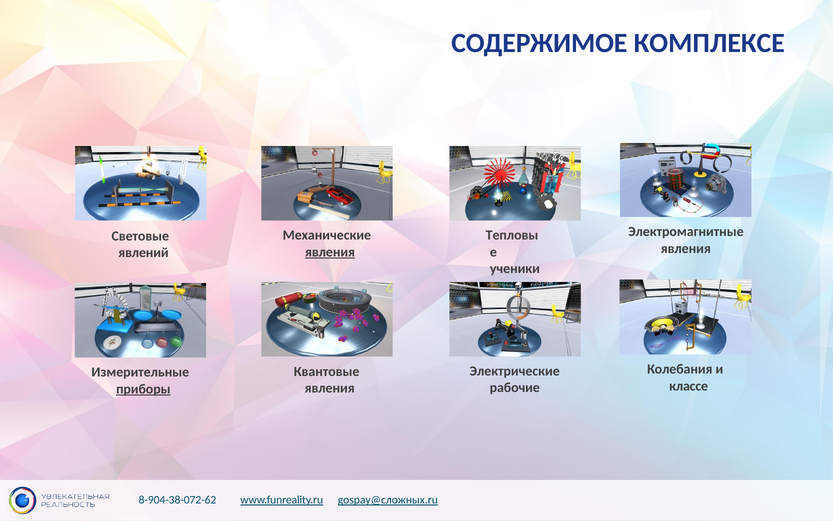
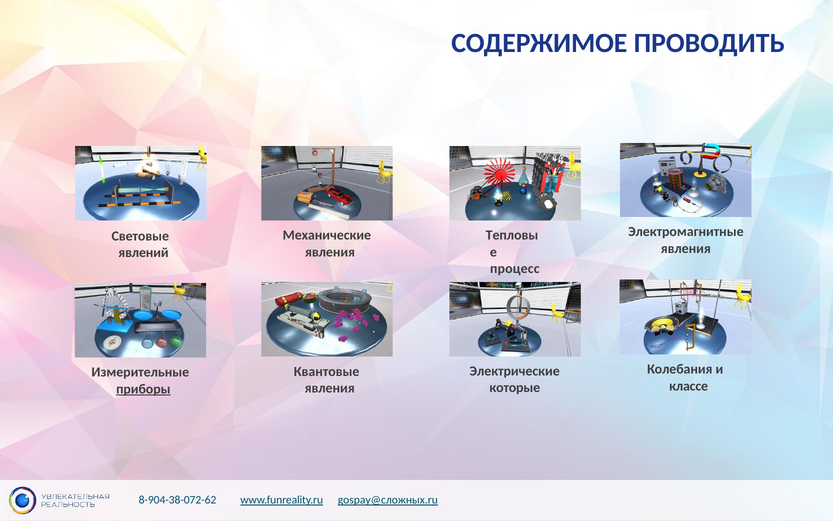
КОМПЛЕКСЕ: КОМПЛЕКСЕ -> ПРОВОДИТЬ
явления at (330, 252) underline: present -> none
ученики: ученики -> процесс
рабочие: рабочие -> которые
